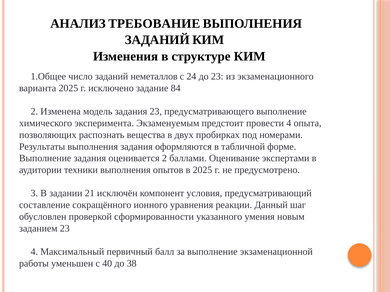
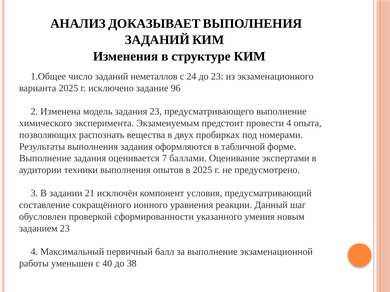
ТРЕБОВАНИЕ: ТРЕБОВАНИЕ -> ДОКАЗЫВАЕТ
84: 84 -> 96
оценивается 2: 2 -> 7
